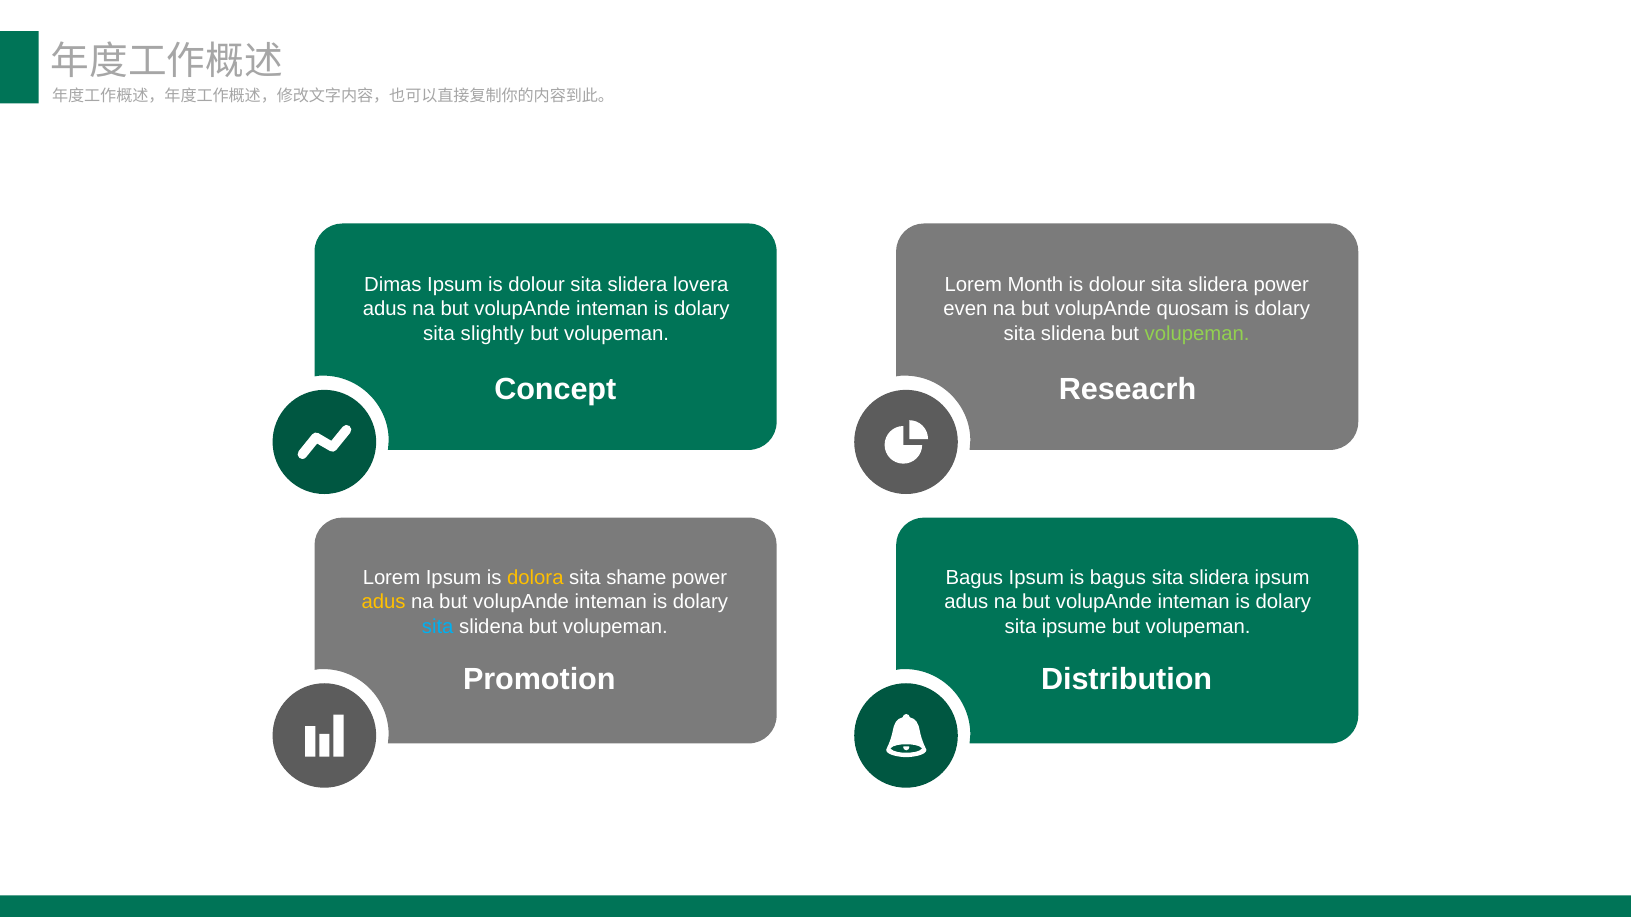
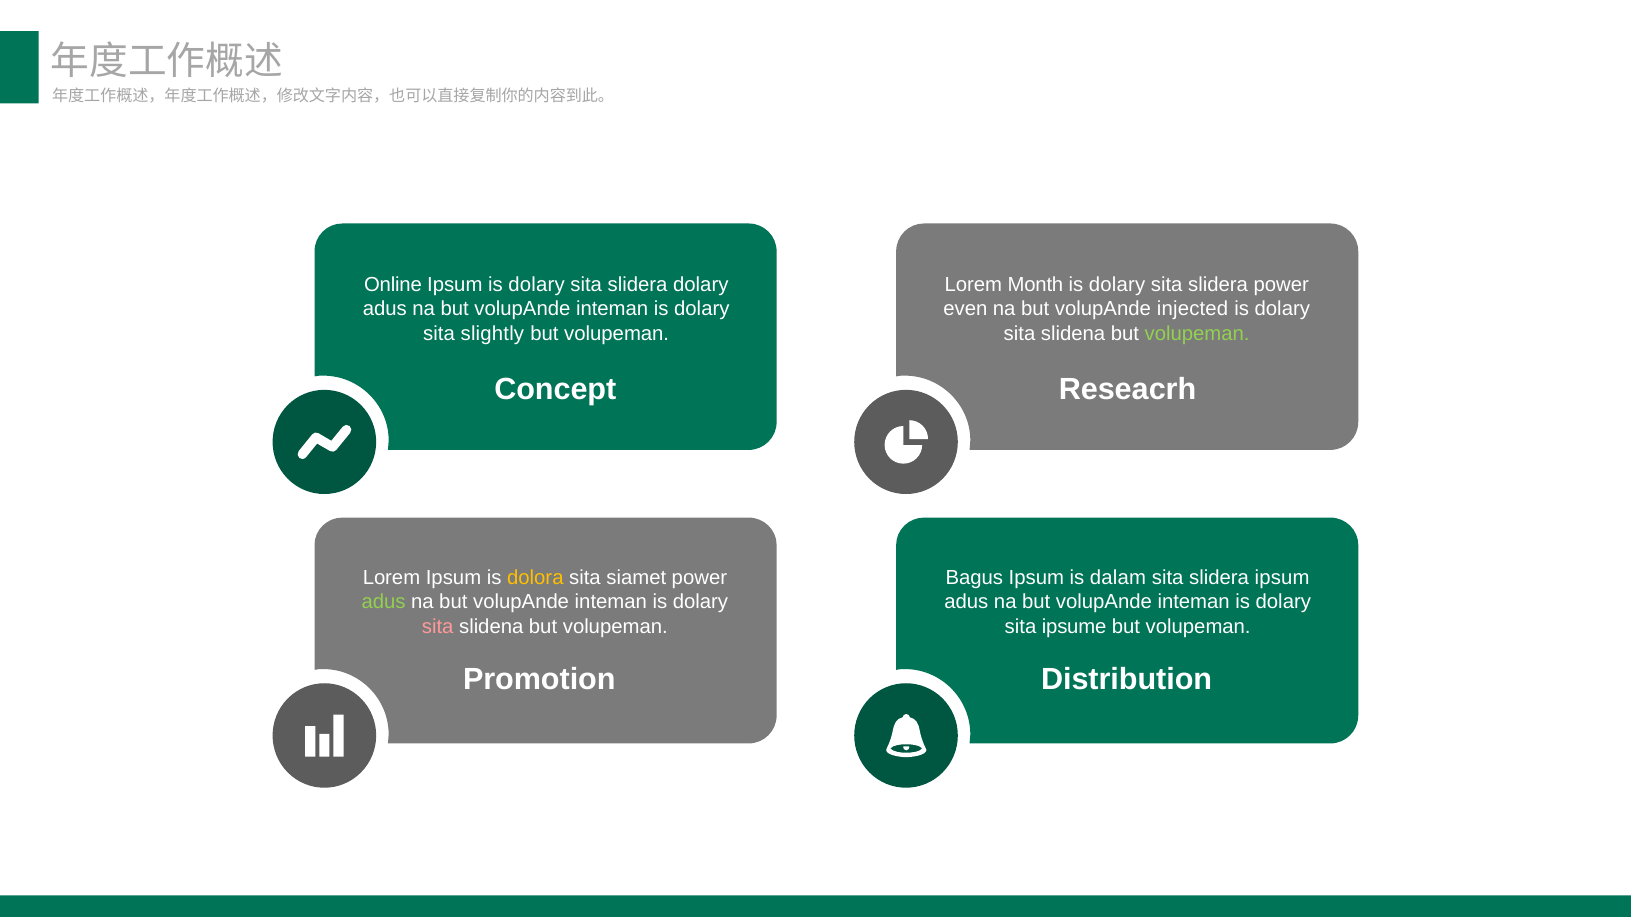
Dimas: Dimas -> Online
Ipsum is dolour: dolour -> dolary
slidera lovera: lovera -> dolary
dolour at (1117, 285): dolour -> dolary
quosam: quosam -> injected
shame: shame -> siamet
is bagus: bagus -> dalam
adus at (384, 602) colour: yellow -> light green
sita at (438, 627) colour: light blue -> pink
